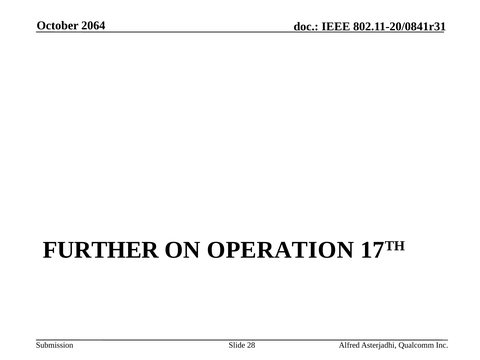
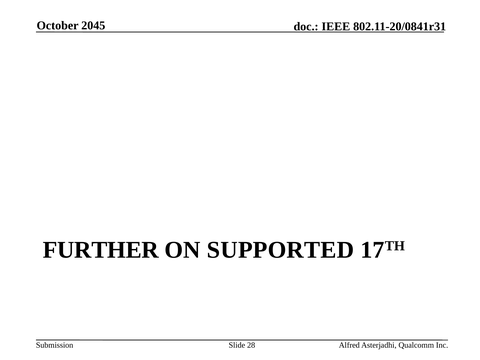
2064: 2064 -> 2045
OPERATION: OPERATION -> SUPPORTED
